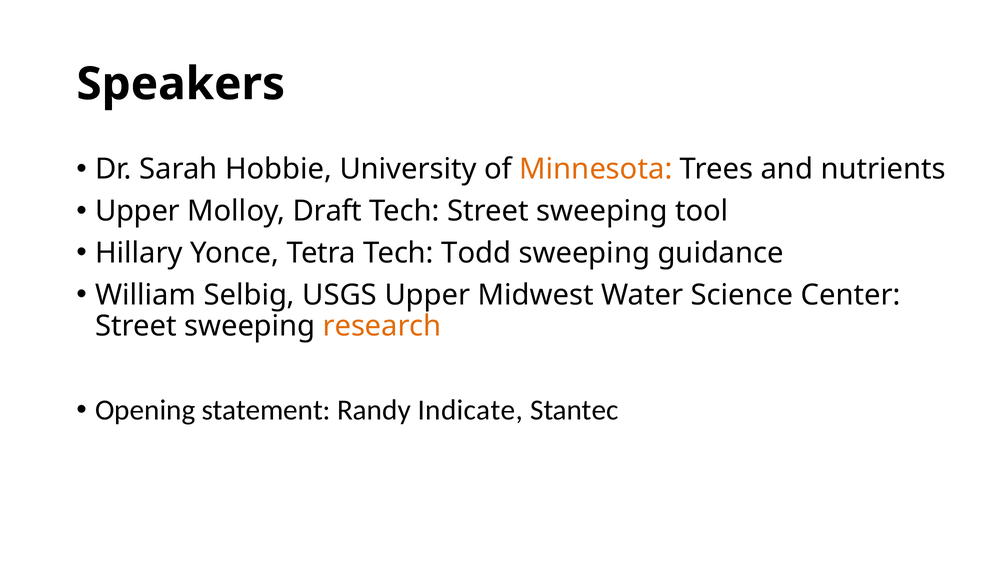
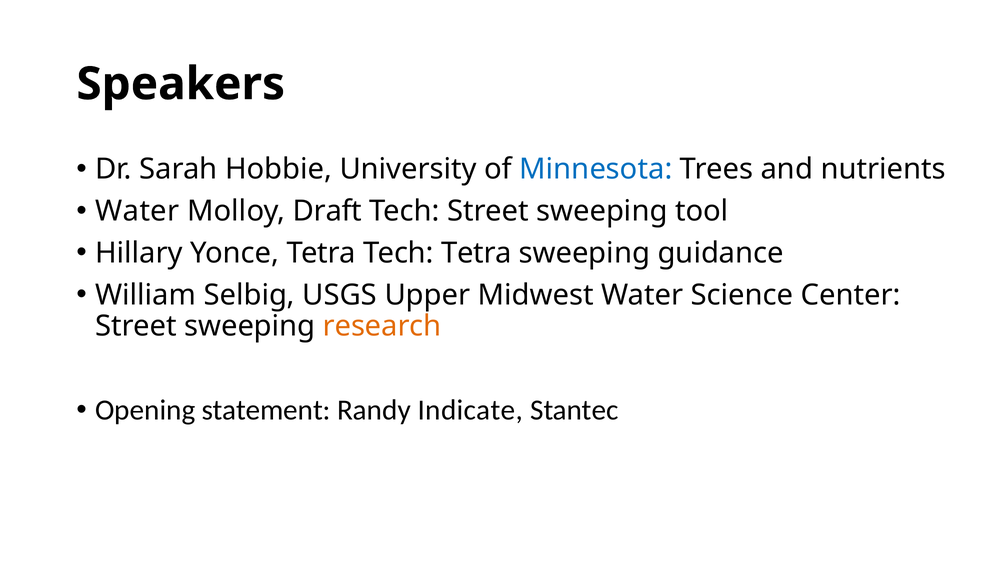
Minnesota colour: orange -> blue
Upper at (138, 211): Upper -> Water
Tech Todd: Todd -> Tetra
